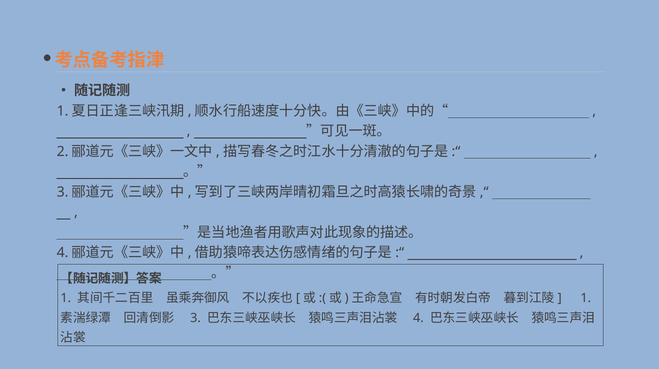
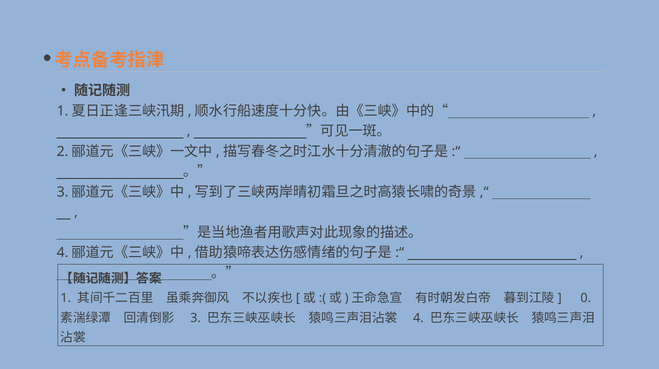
1 at (586, 299): 1 -> 0
